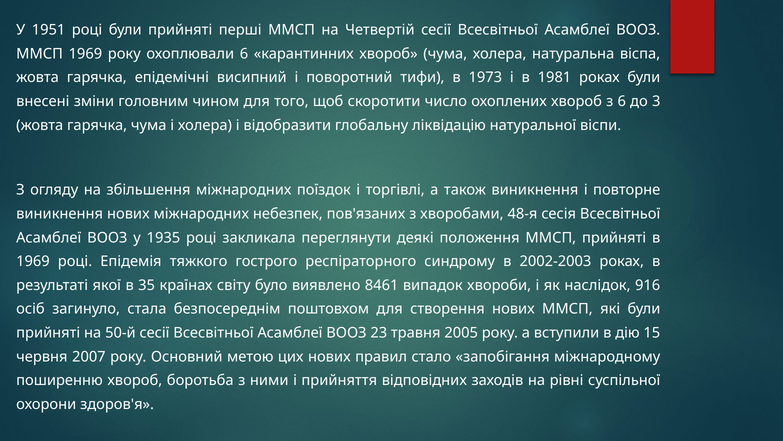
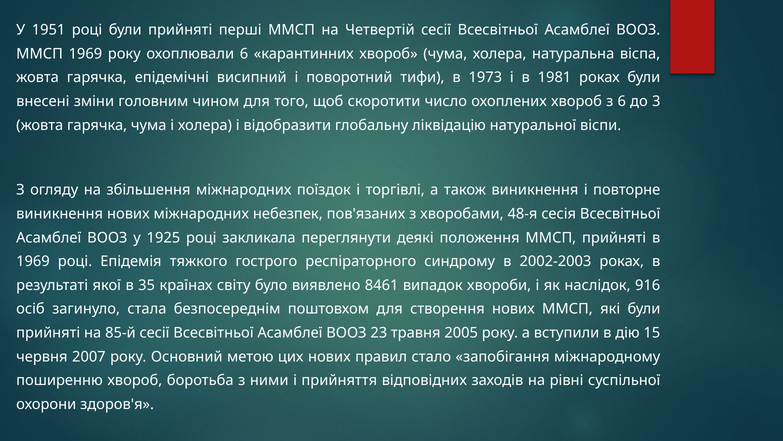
1935: 1935 -> 1925
50-й: 50-й -> 85-й
